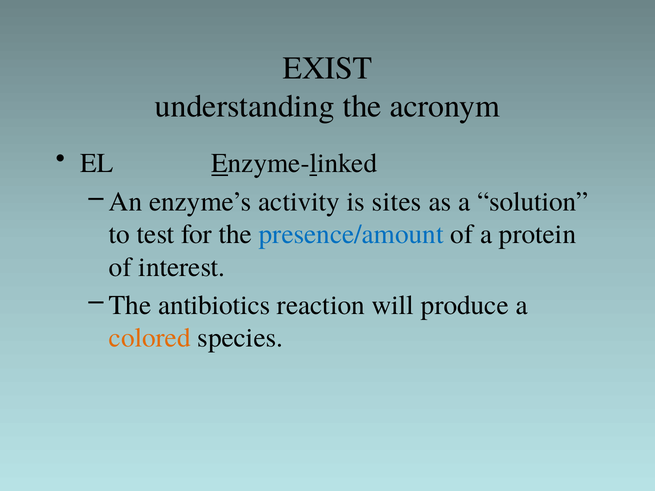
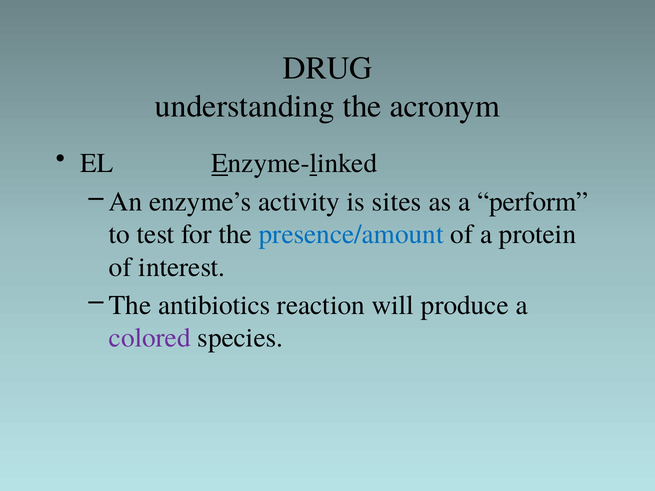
EXIST: EXIST -> DRUG
solution: solution -> perform
colored colour: orange -> purple
